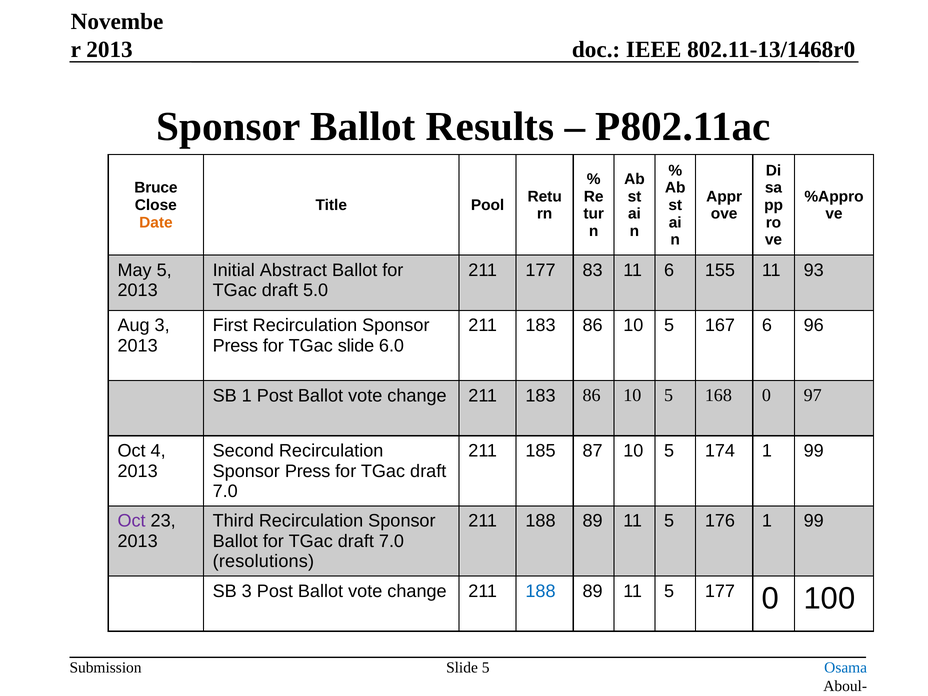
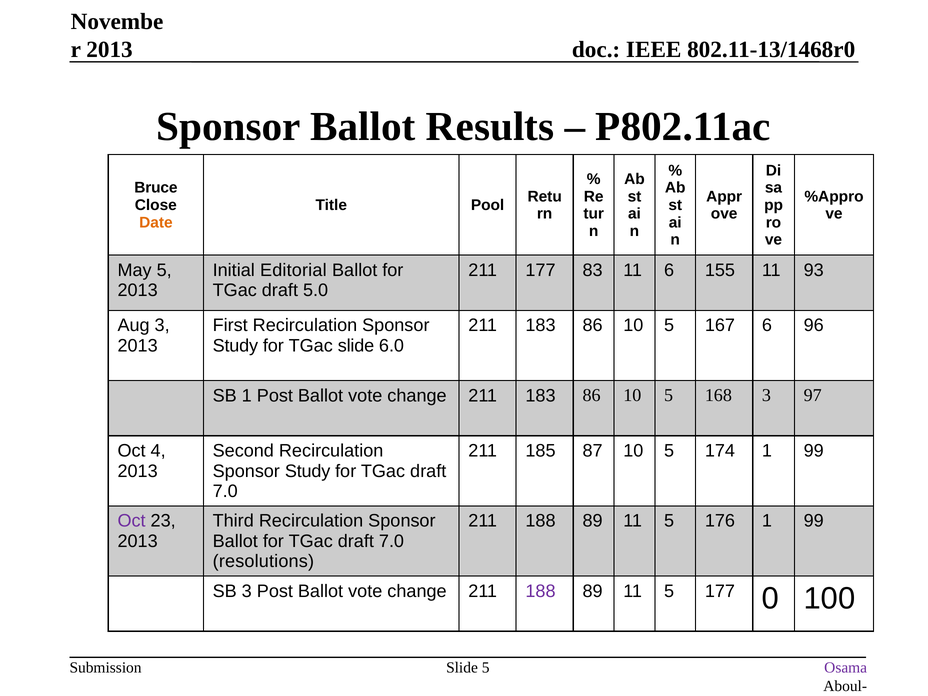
Abstract: Abstract -> Editorial
Press at (235, 346): Press -> Study
168 0: 0 -> 3
Press at (308, 471): Press -> Study
188 at (541, 591) colour: blue -> purple
Osama colour: blue -> purple
